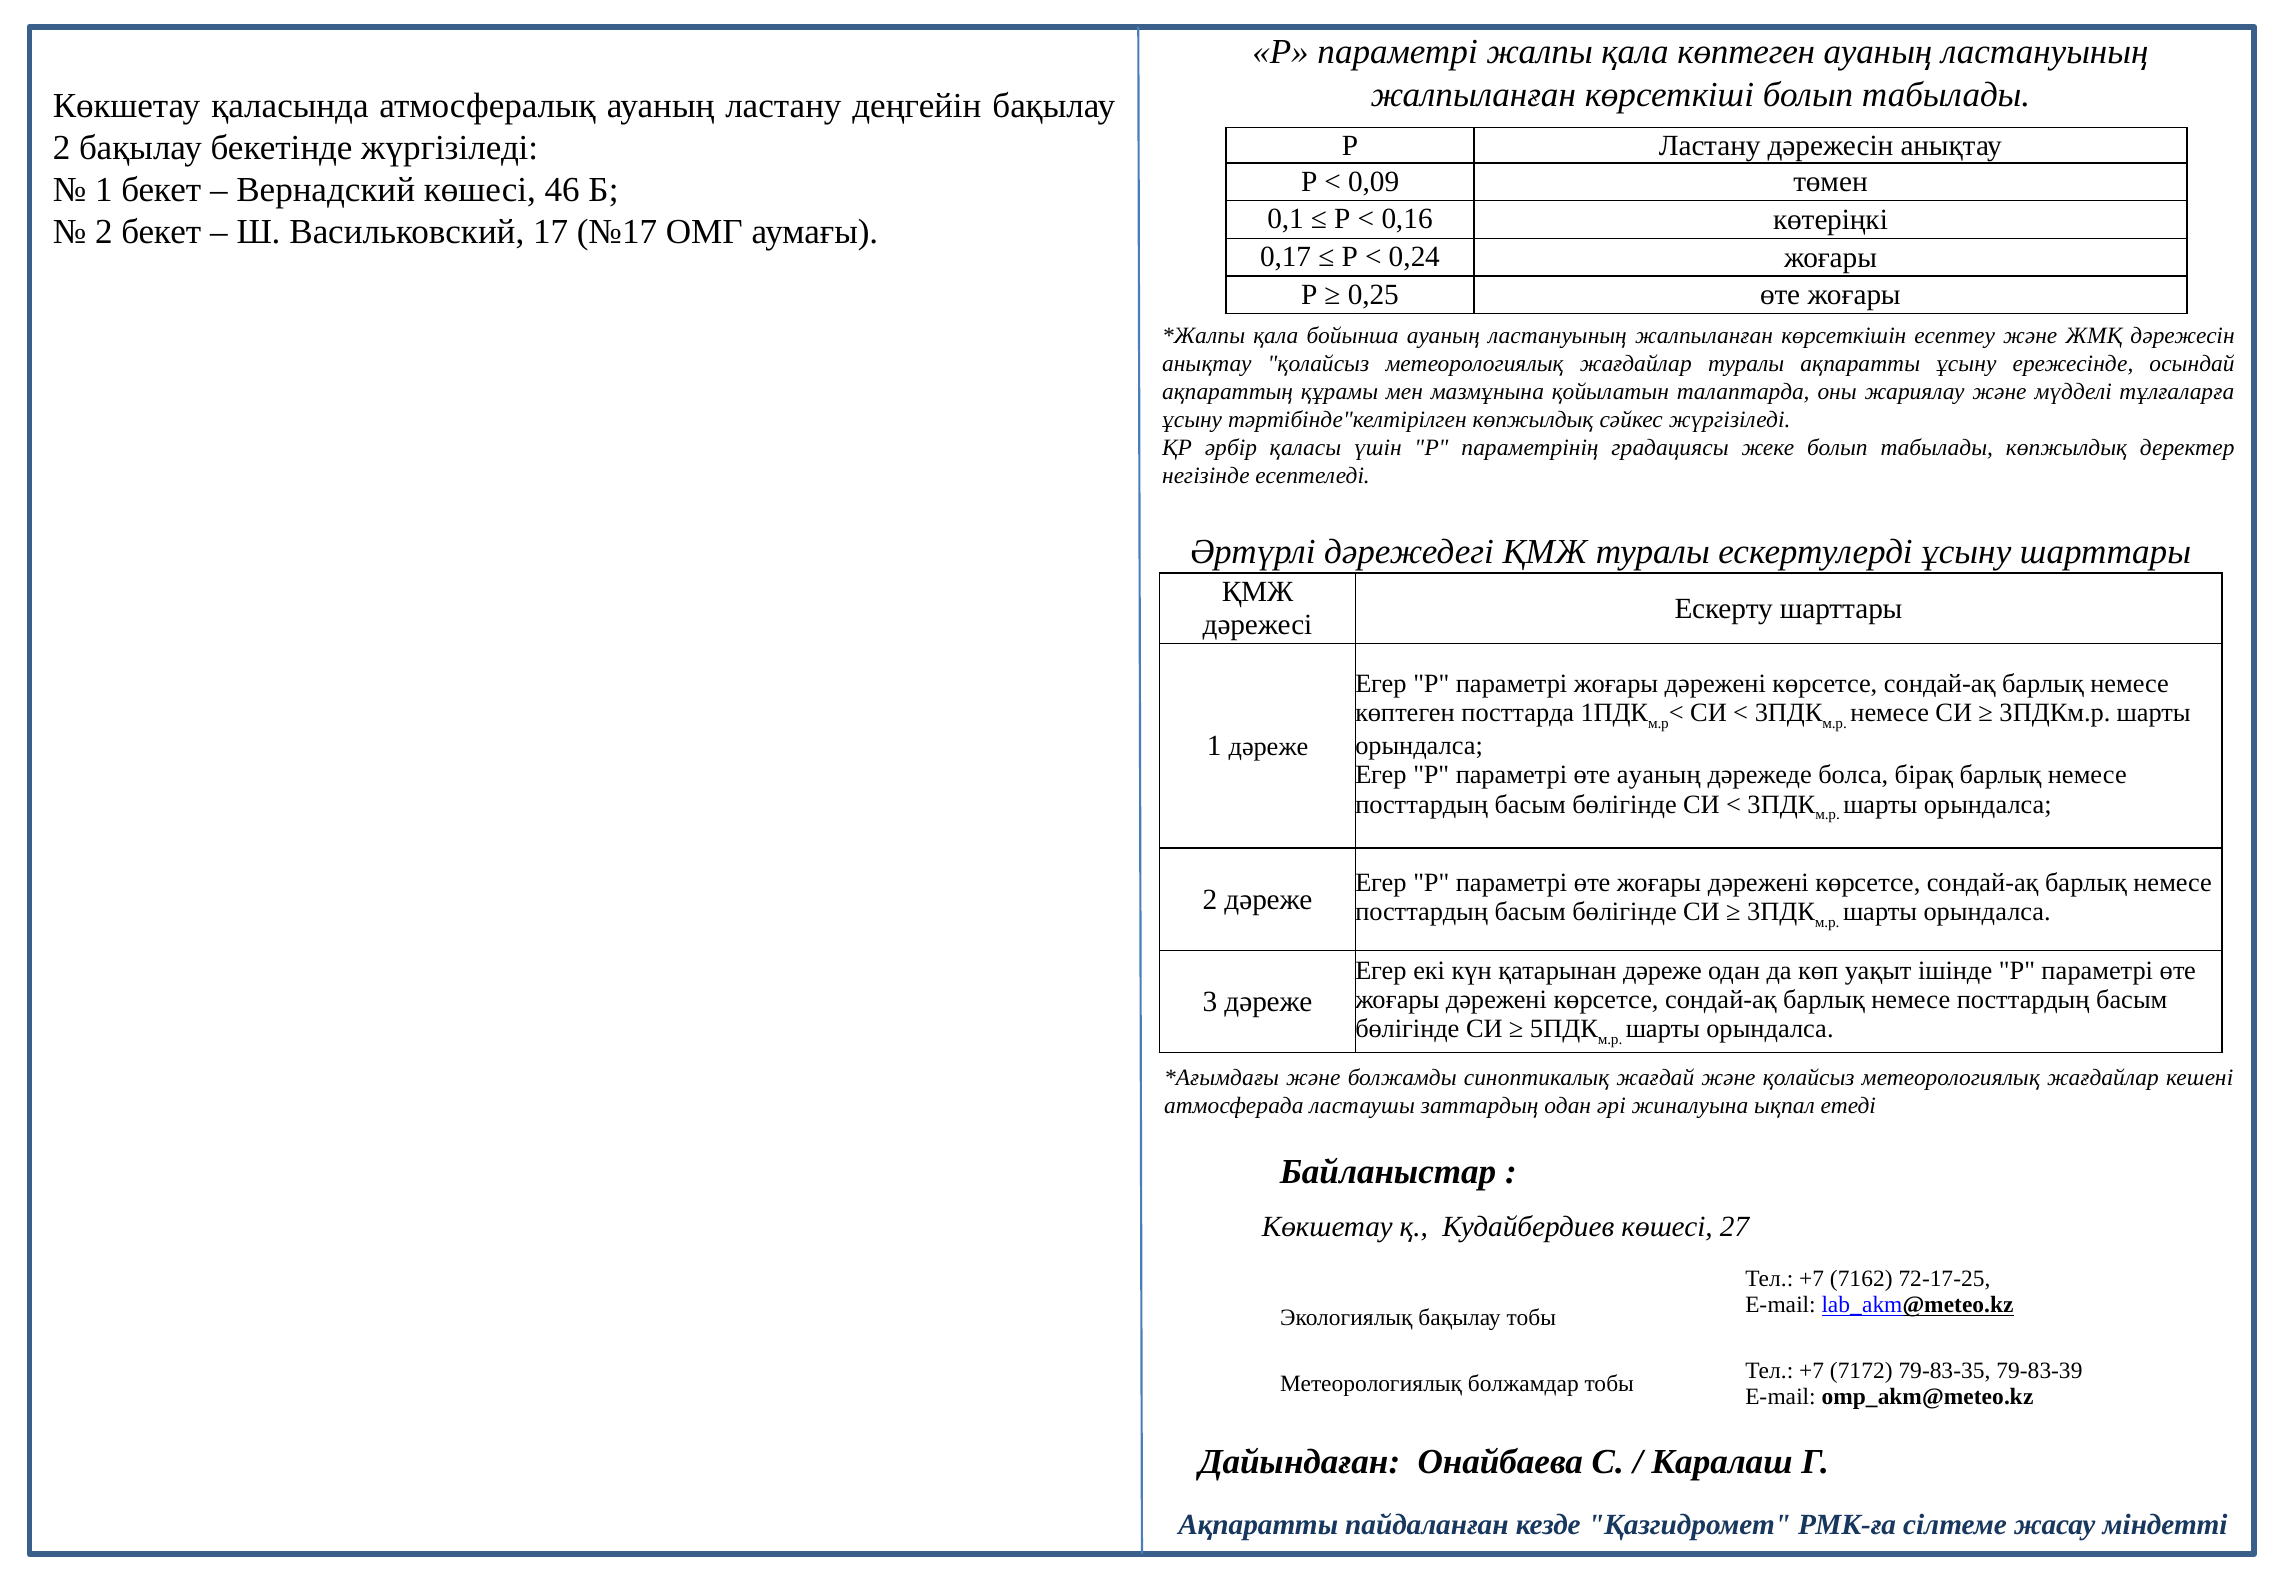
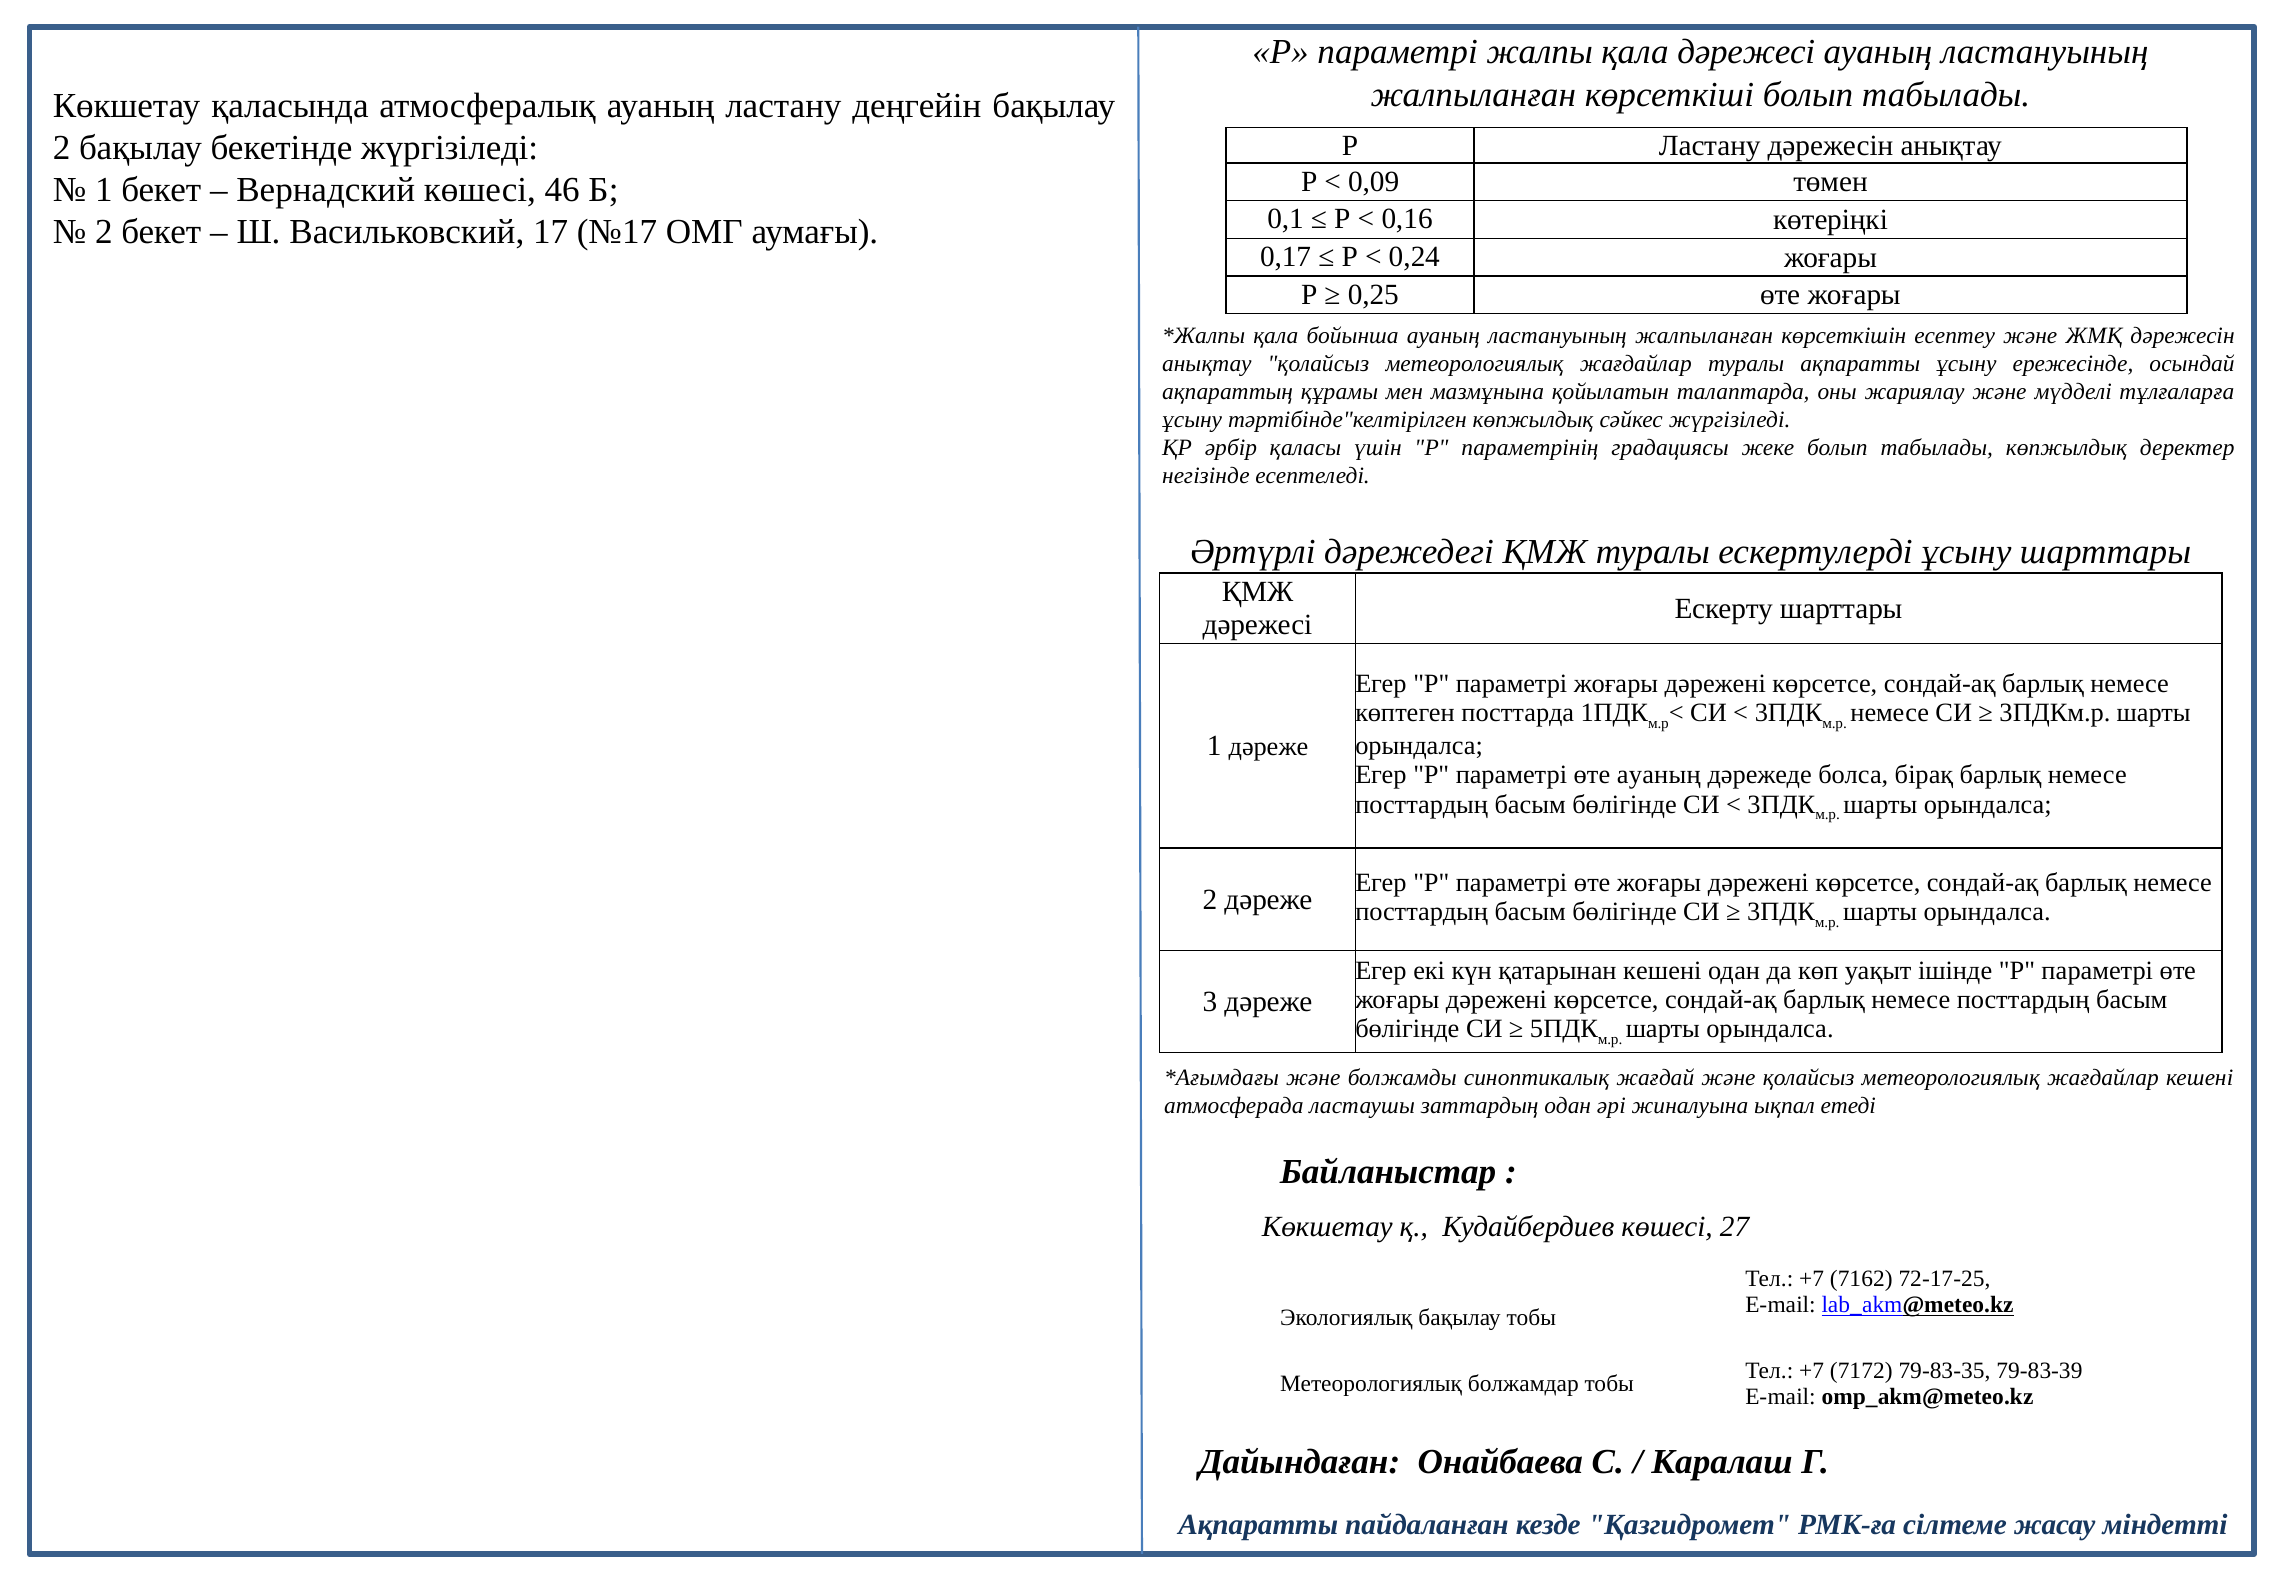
қала көптеген: көптеген -> дәрежесі
қатарынан дәреже: дәреже -> кешені
